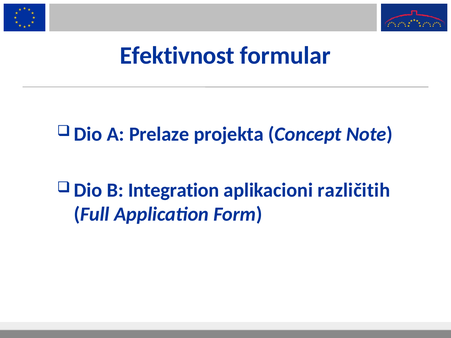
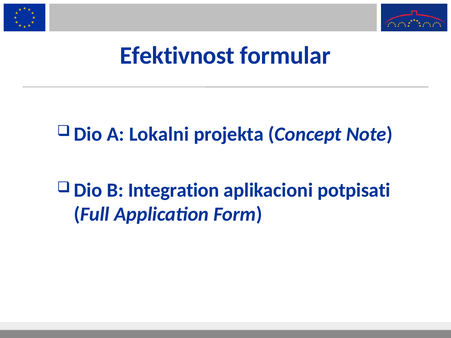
Prelaze: Prelaze -> Lokalni
različitih: različitih -> potpisati
